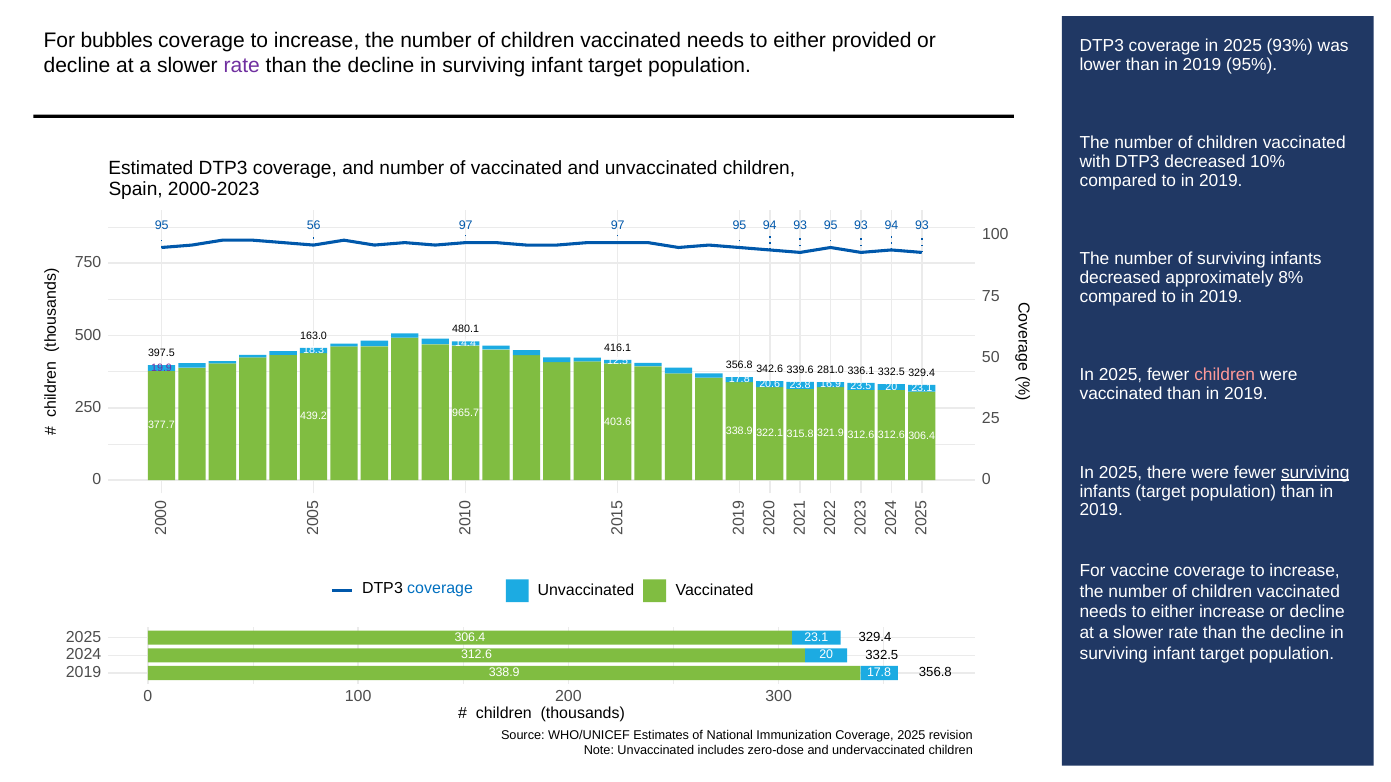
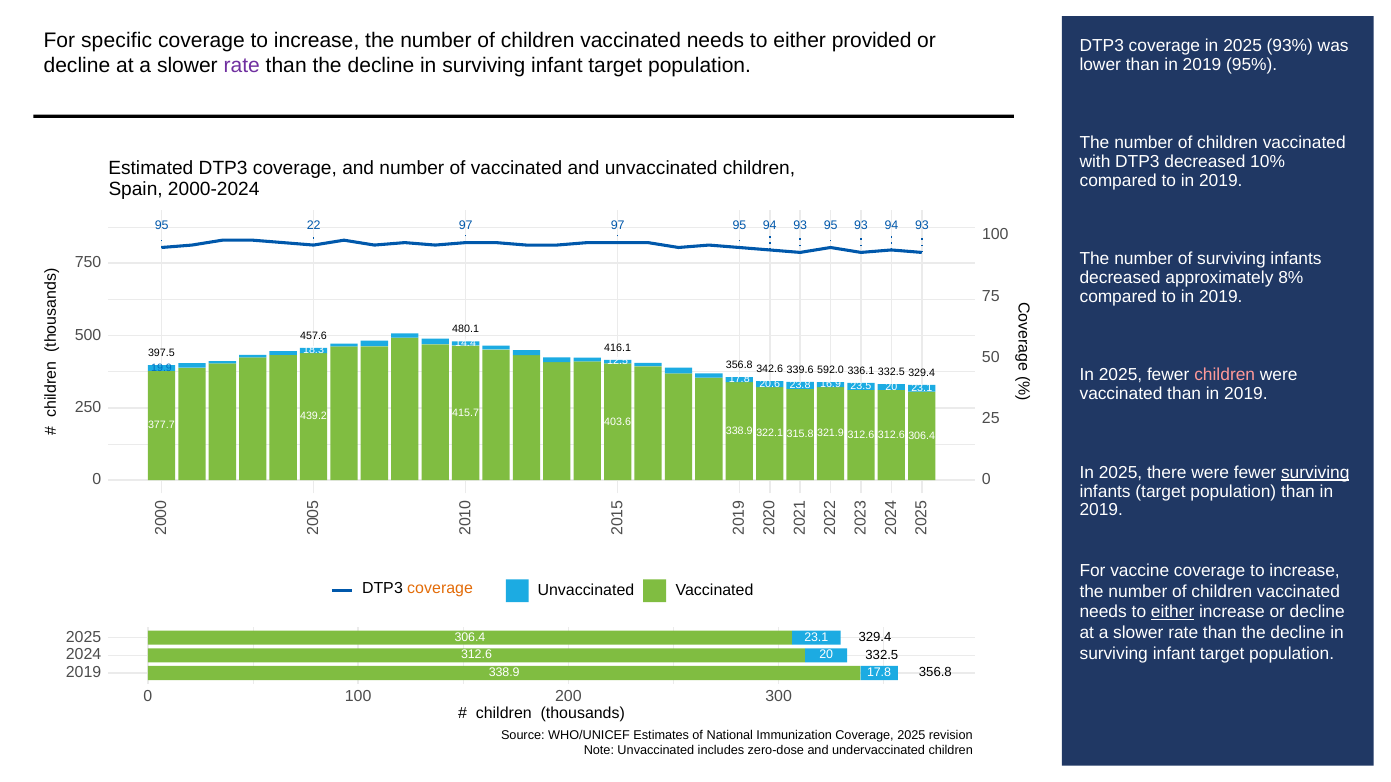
bubbles: bubbles -> specific
2000-2023: 2000-2023 -> 2000-2024
56: 56 -> 22
163.0: 163.0 -> 457.6
281.0: 281.0 -> 592.0
19.9 colour: purple -> blue
965.7: 965.7 -> 415.7
coverage at (440, 589) colour: blue -> orange
either at (1173, 612) underline: none -> present
